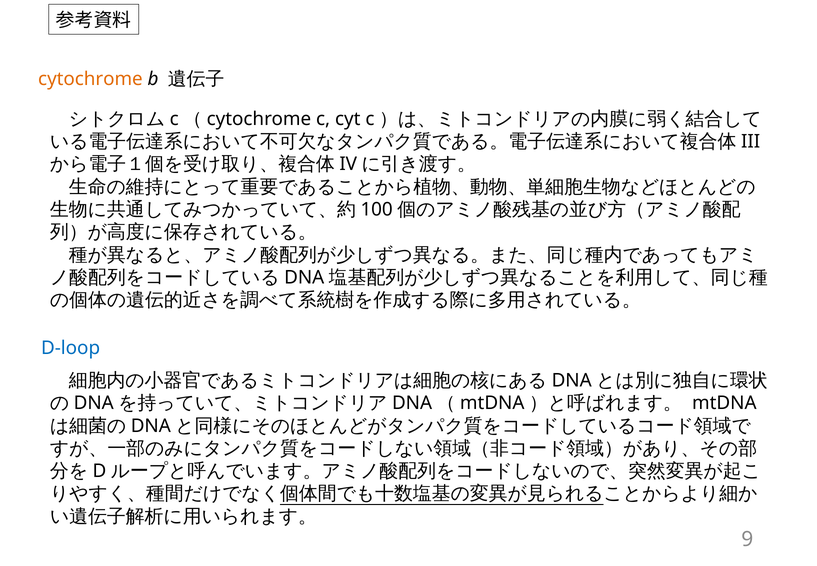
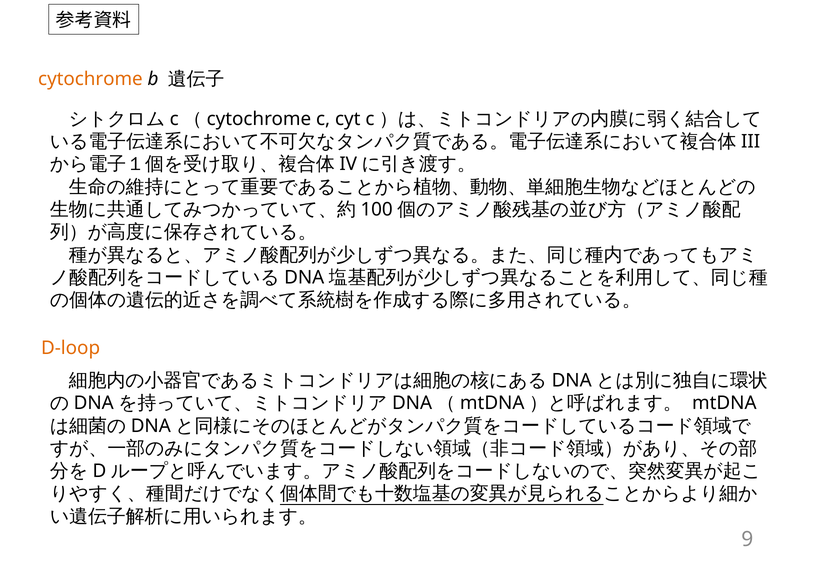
D-loop colour: blue -> orange
